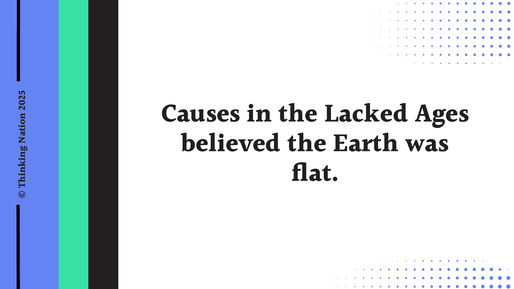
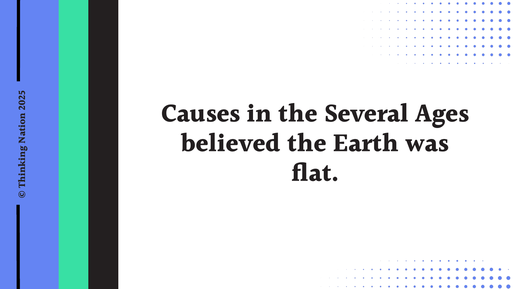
Lacked: Lacked -> Several
